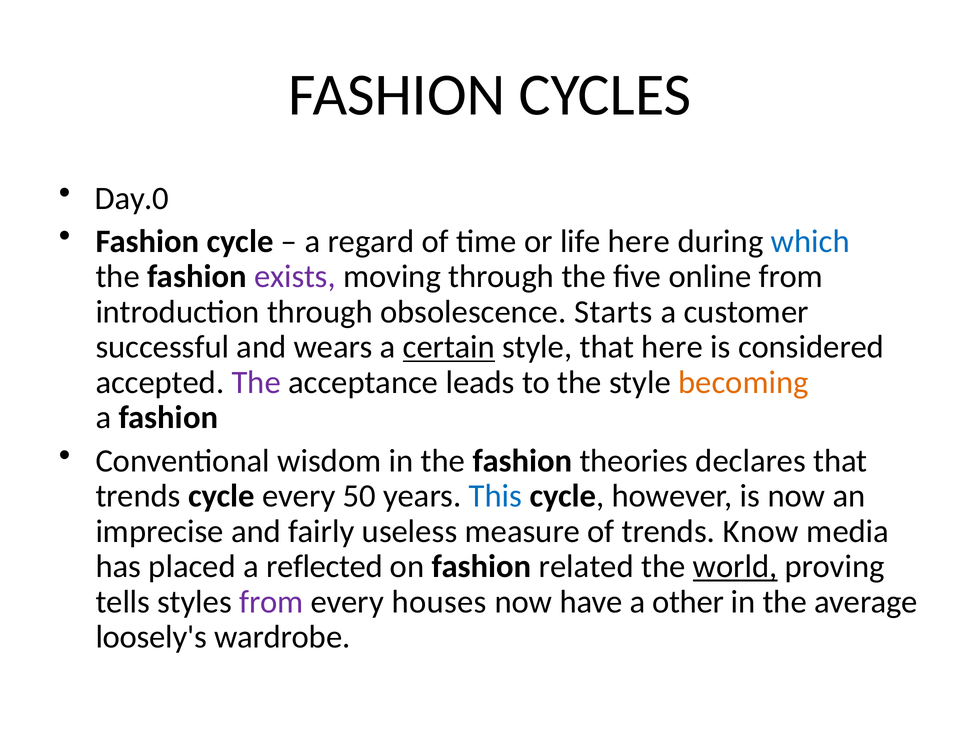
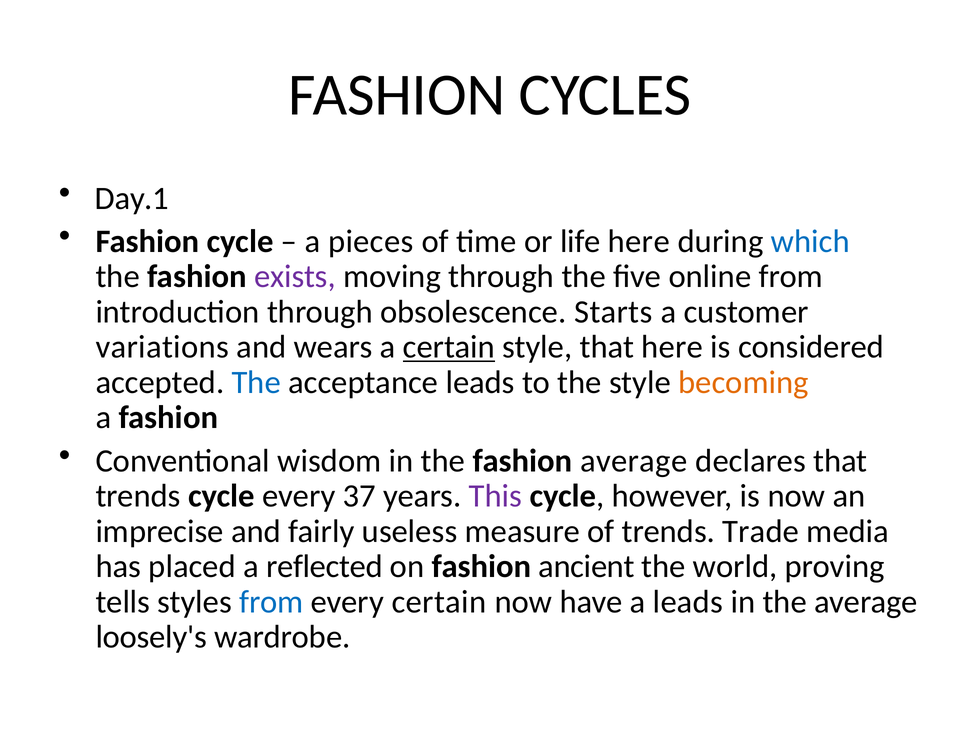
Day.0: Day.0 -> Day.1
regard: regard -> pieces
successful: successful -> variations
The at (256, 382) colour: purple -> blue
fashion theories: theories -> average
50: 50 -> 37
This colour: blue -> purple
Know: Know -> Trade
related: related -> ancient
world underline: present -> none
from at (271, 602) colour: purple -> blue
every houses: houses -> certain
a other: other -> leads
